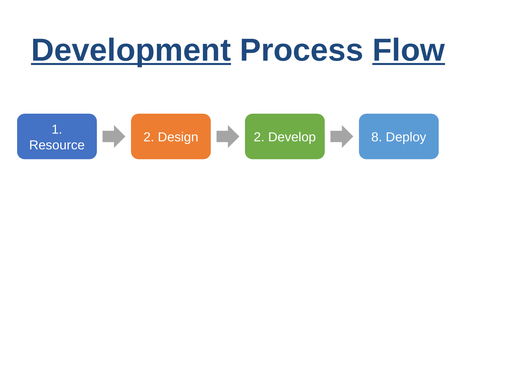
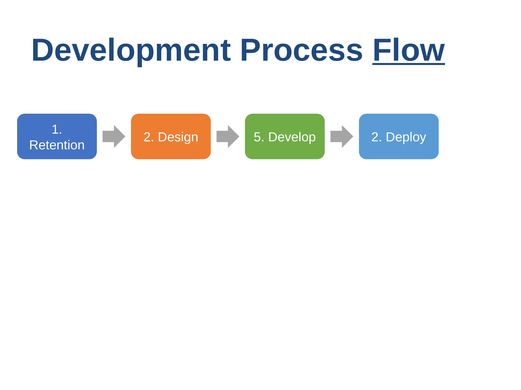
Development underline: present -> none
Design 2: 2 -> 5
Develop 8: 8 -> 2
Resource: Resource -> Retention
